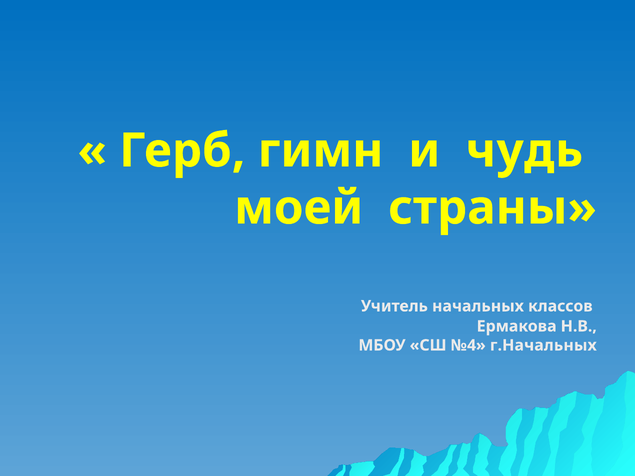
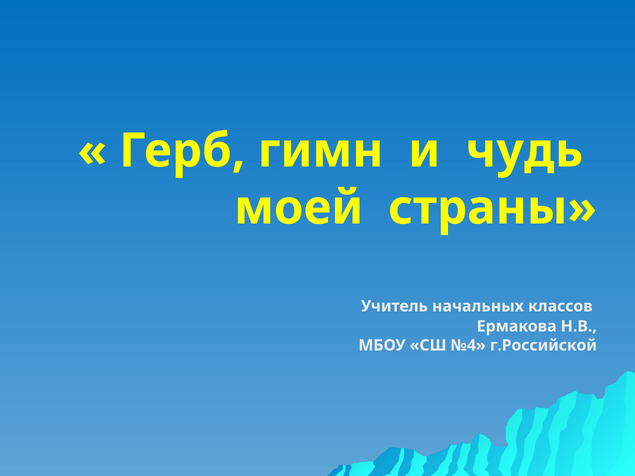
г.Начальных: г.Начальных -> г.Российской
